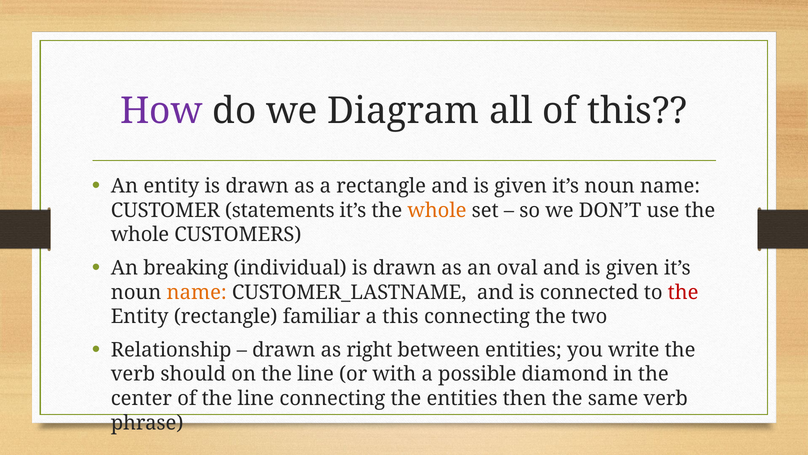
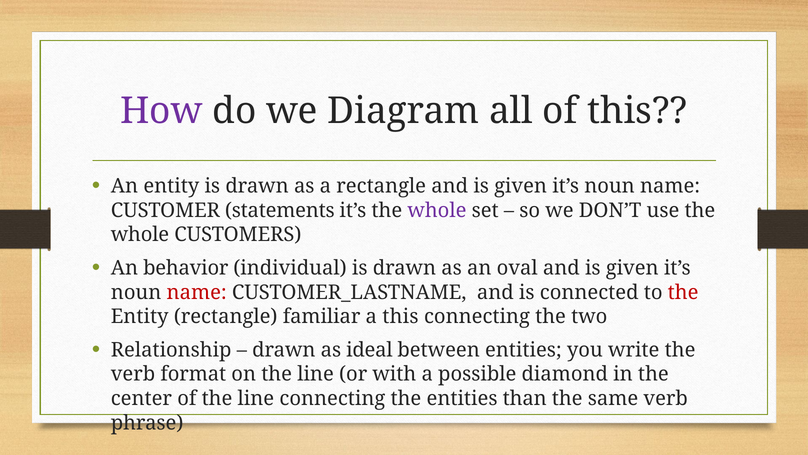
whole at (437, 210) colour: orange -> purple
breaking: breaking -> behavior
name at (197, 292) colour: orange -> red
right: right -> ideal
should: should -> format
then: then -> than
